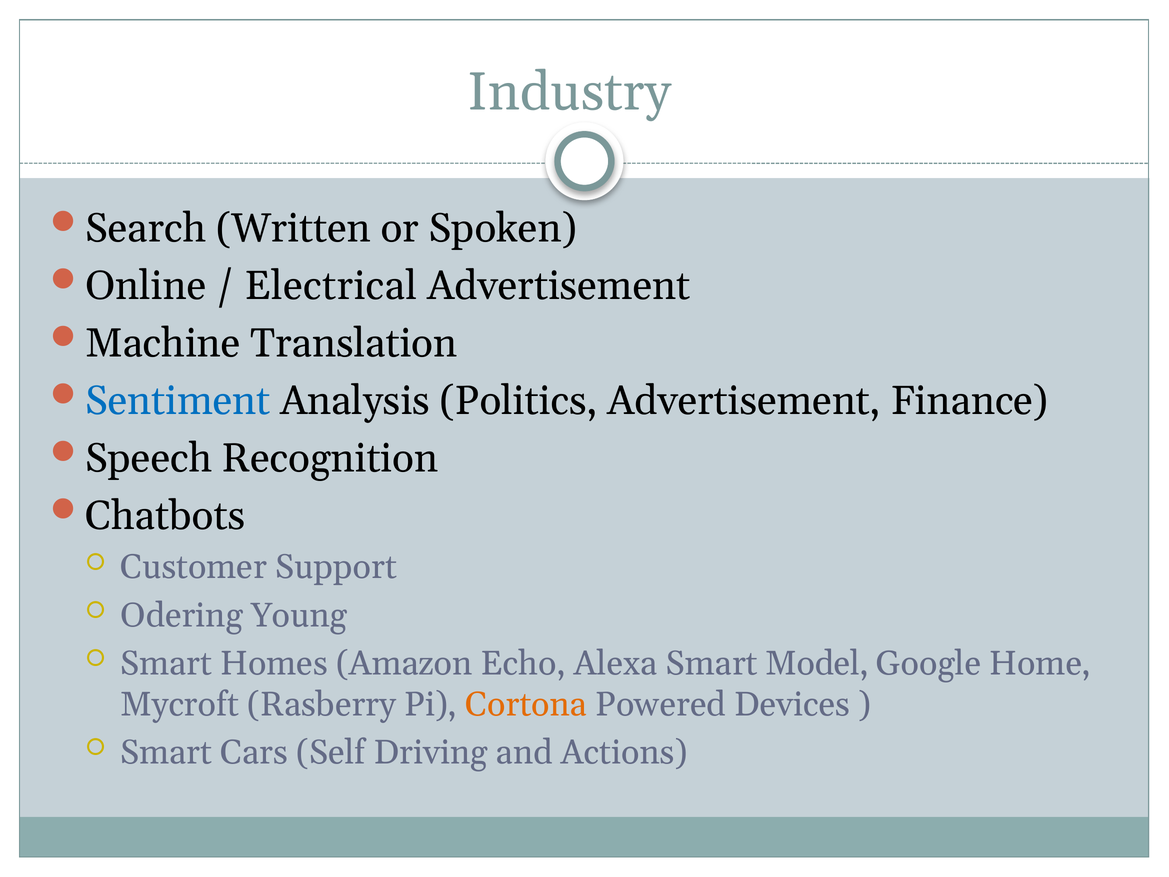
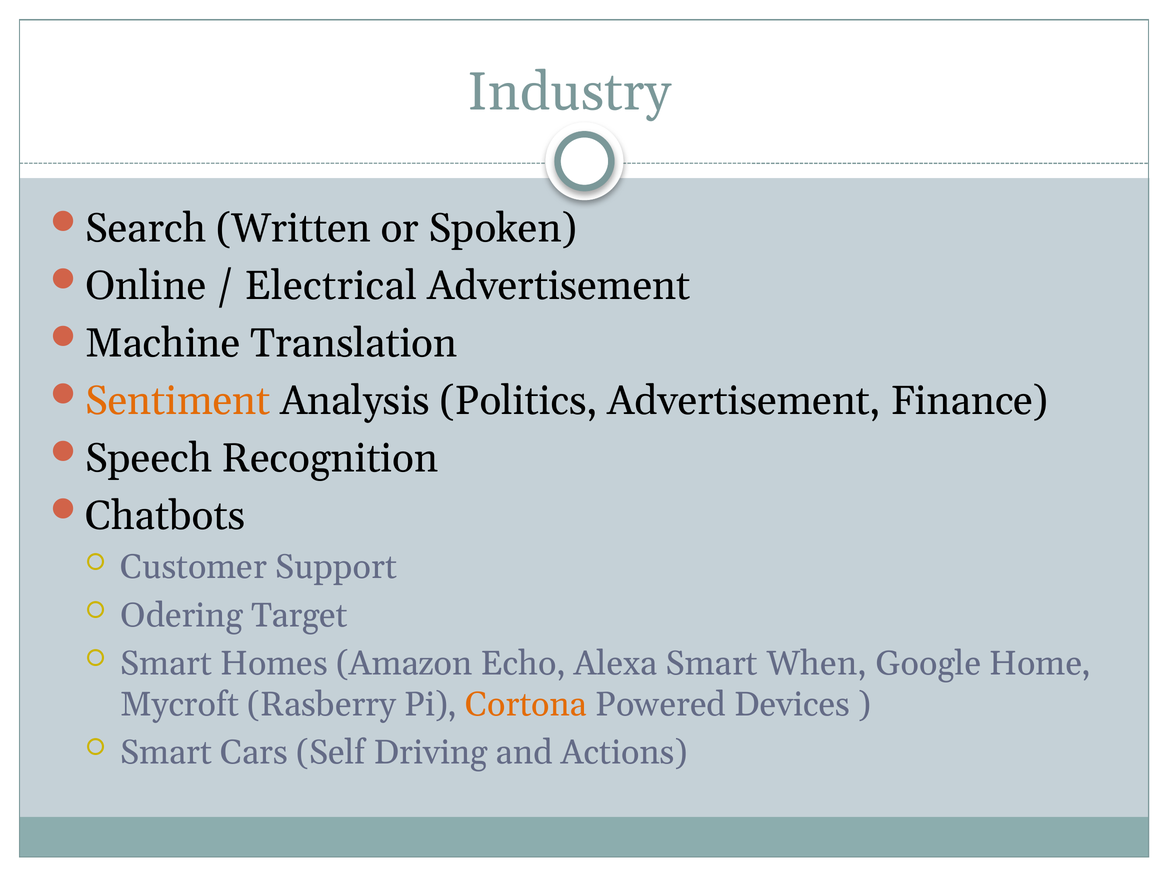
Sentiment colour: blue -> orange
Young: Young -> Target
Model: Model -> When
